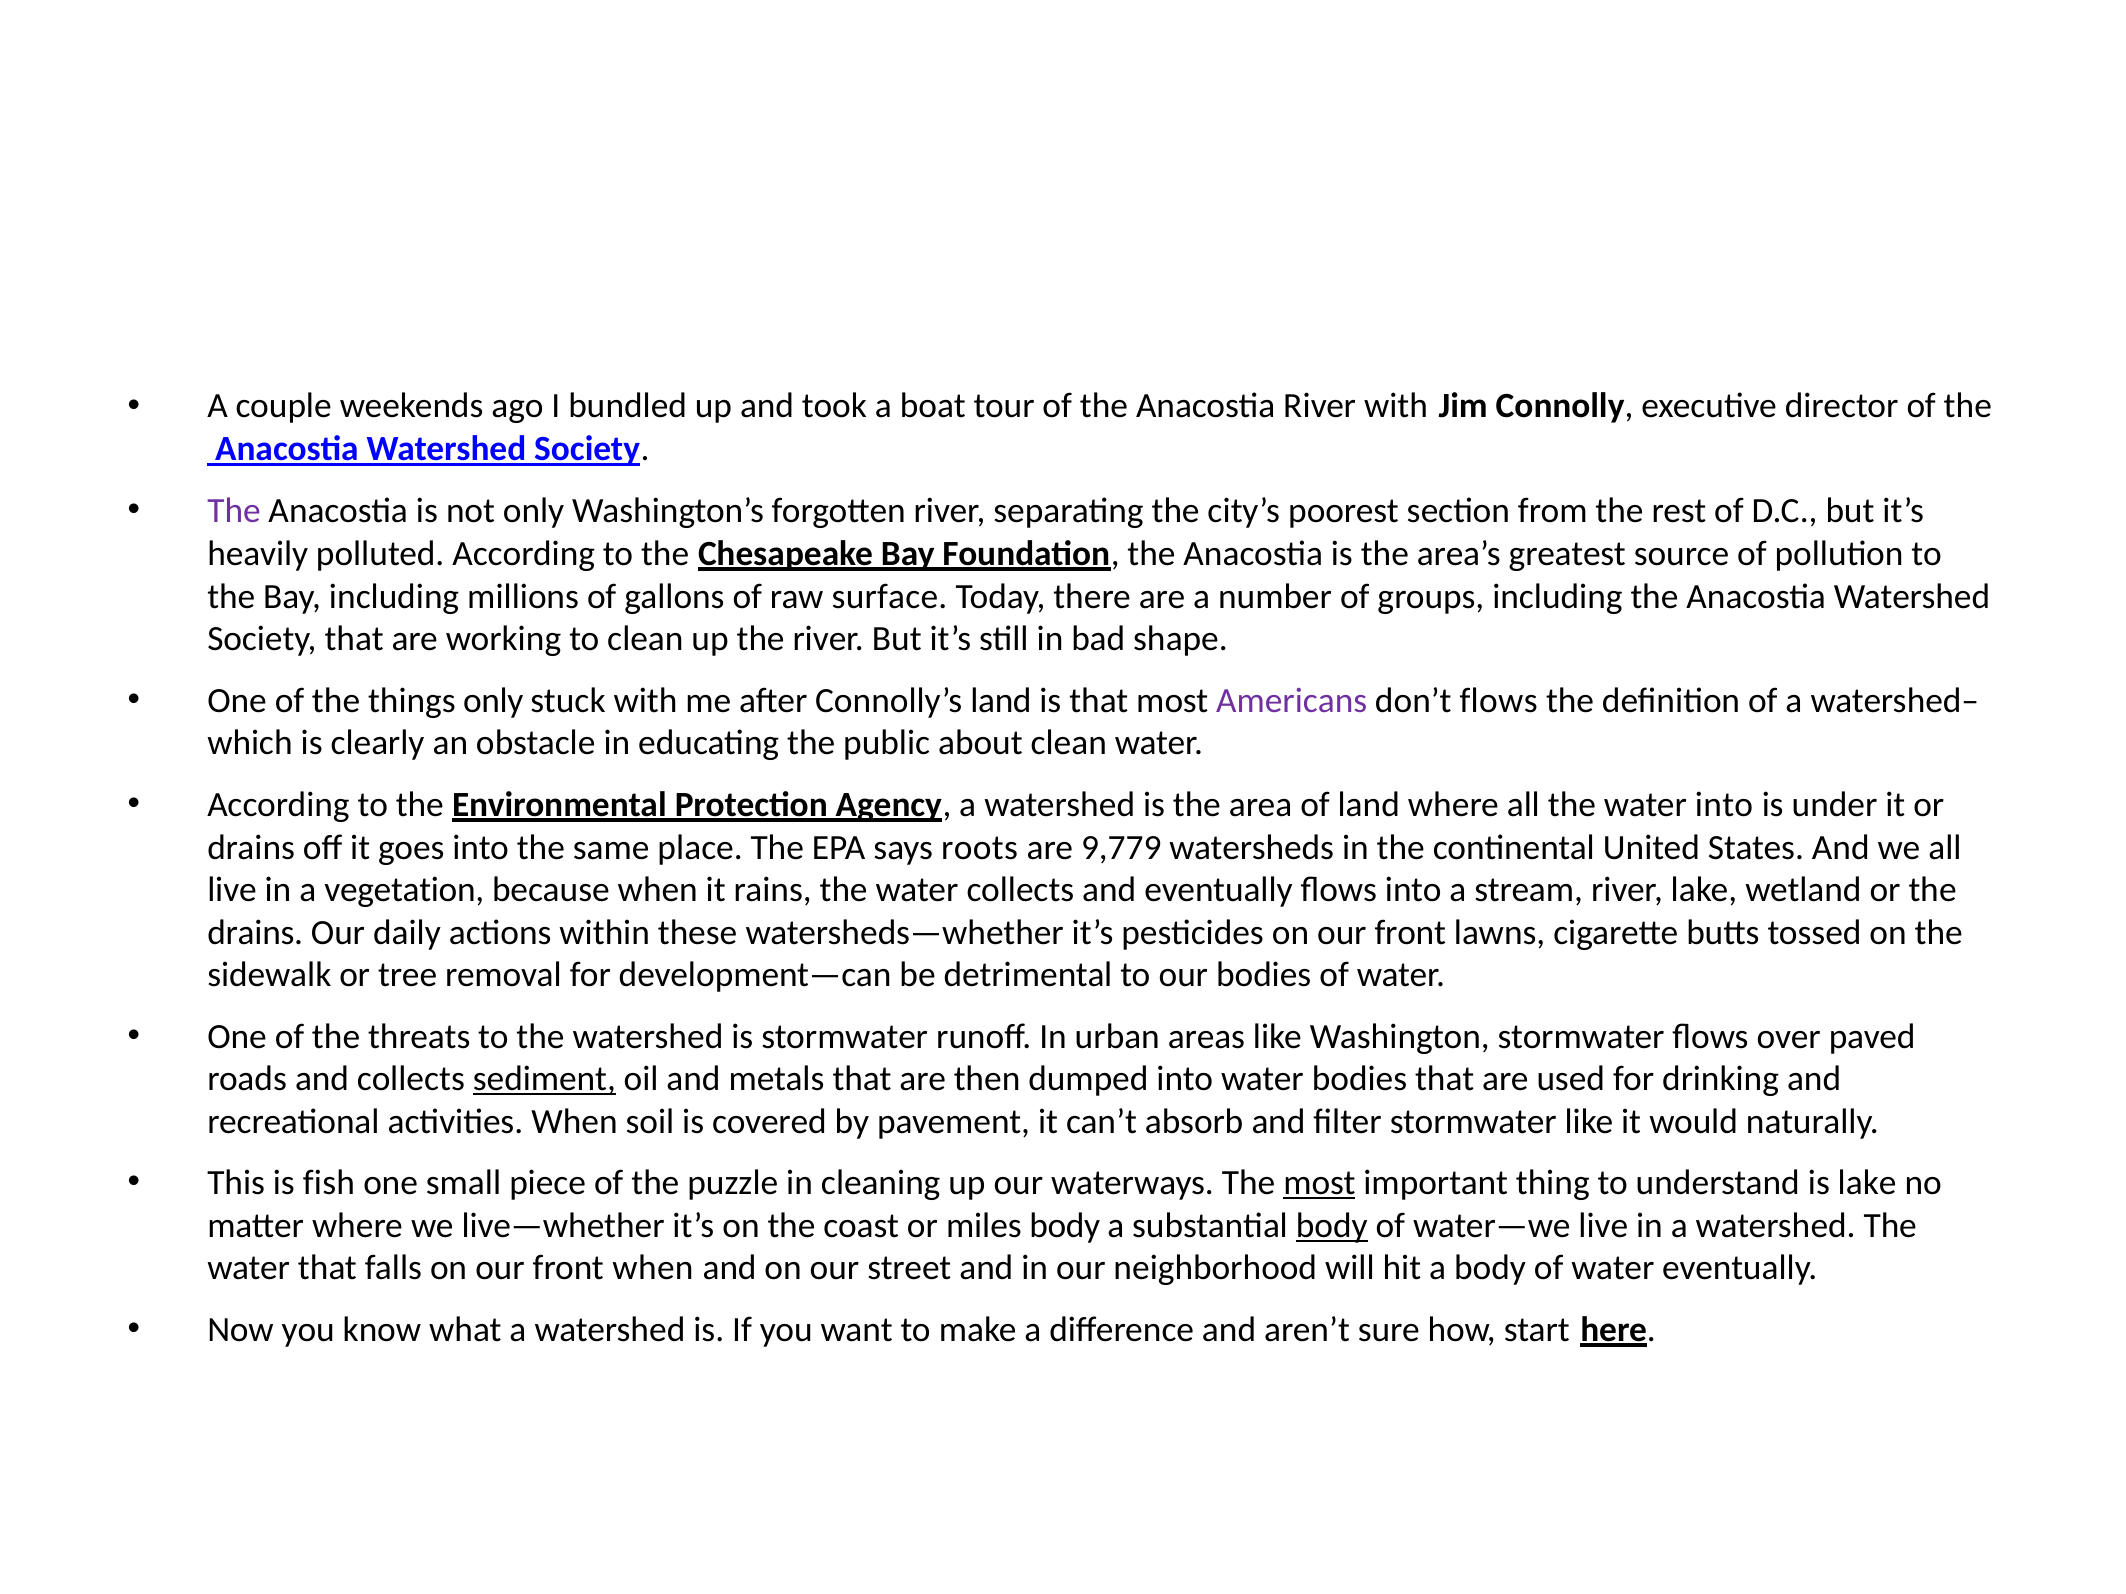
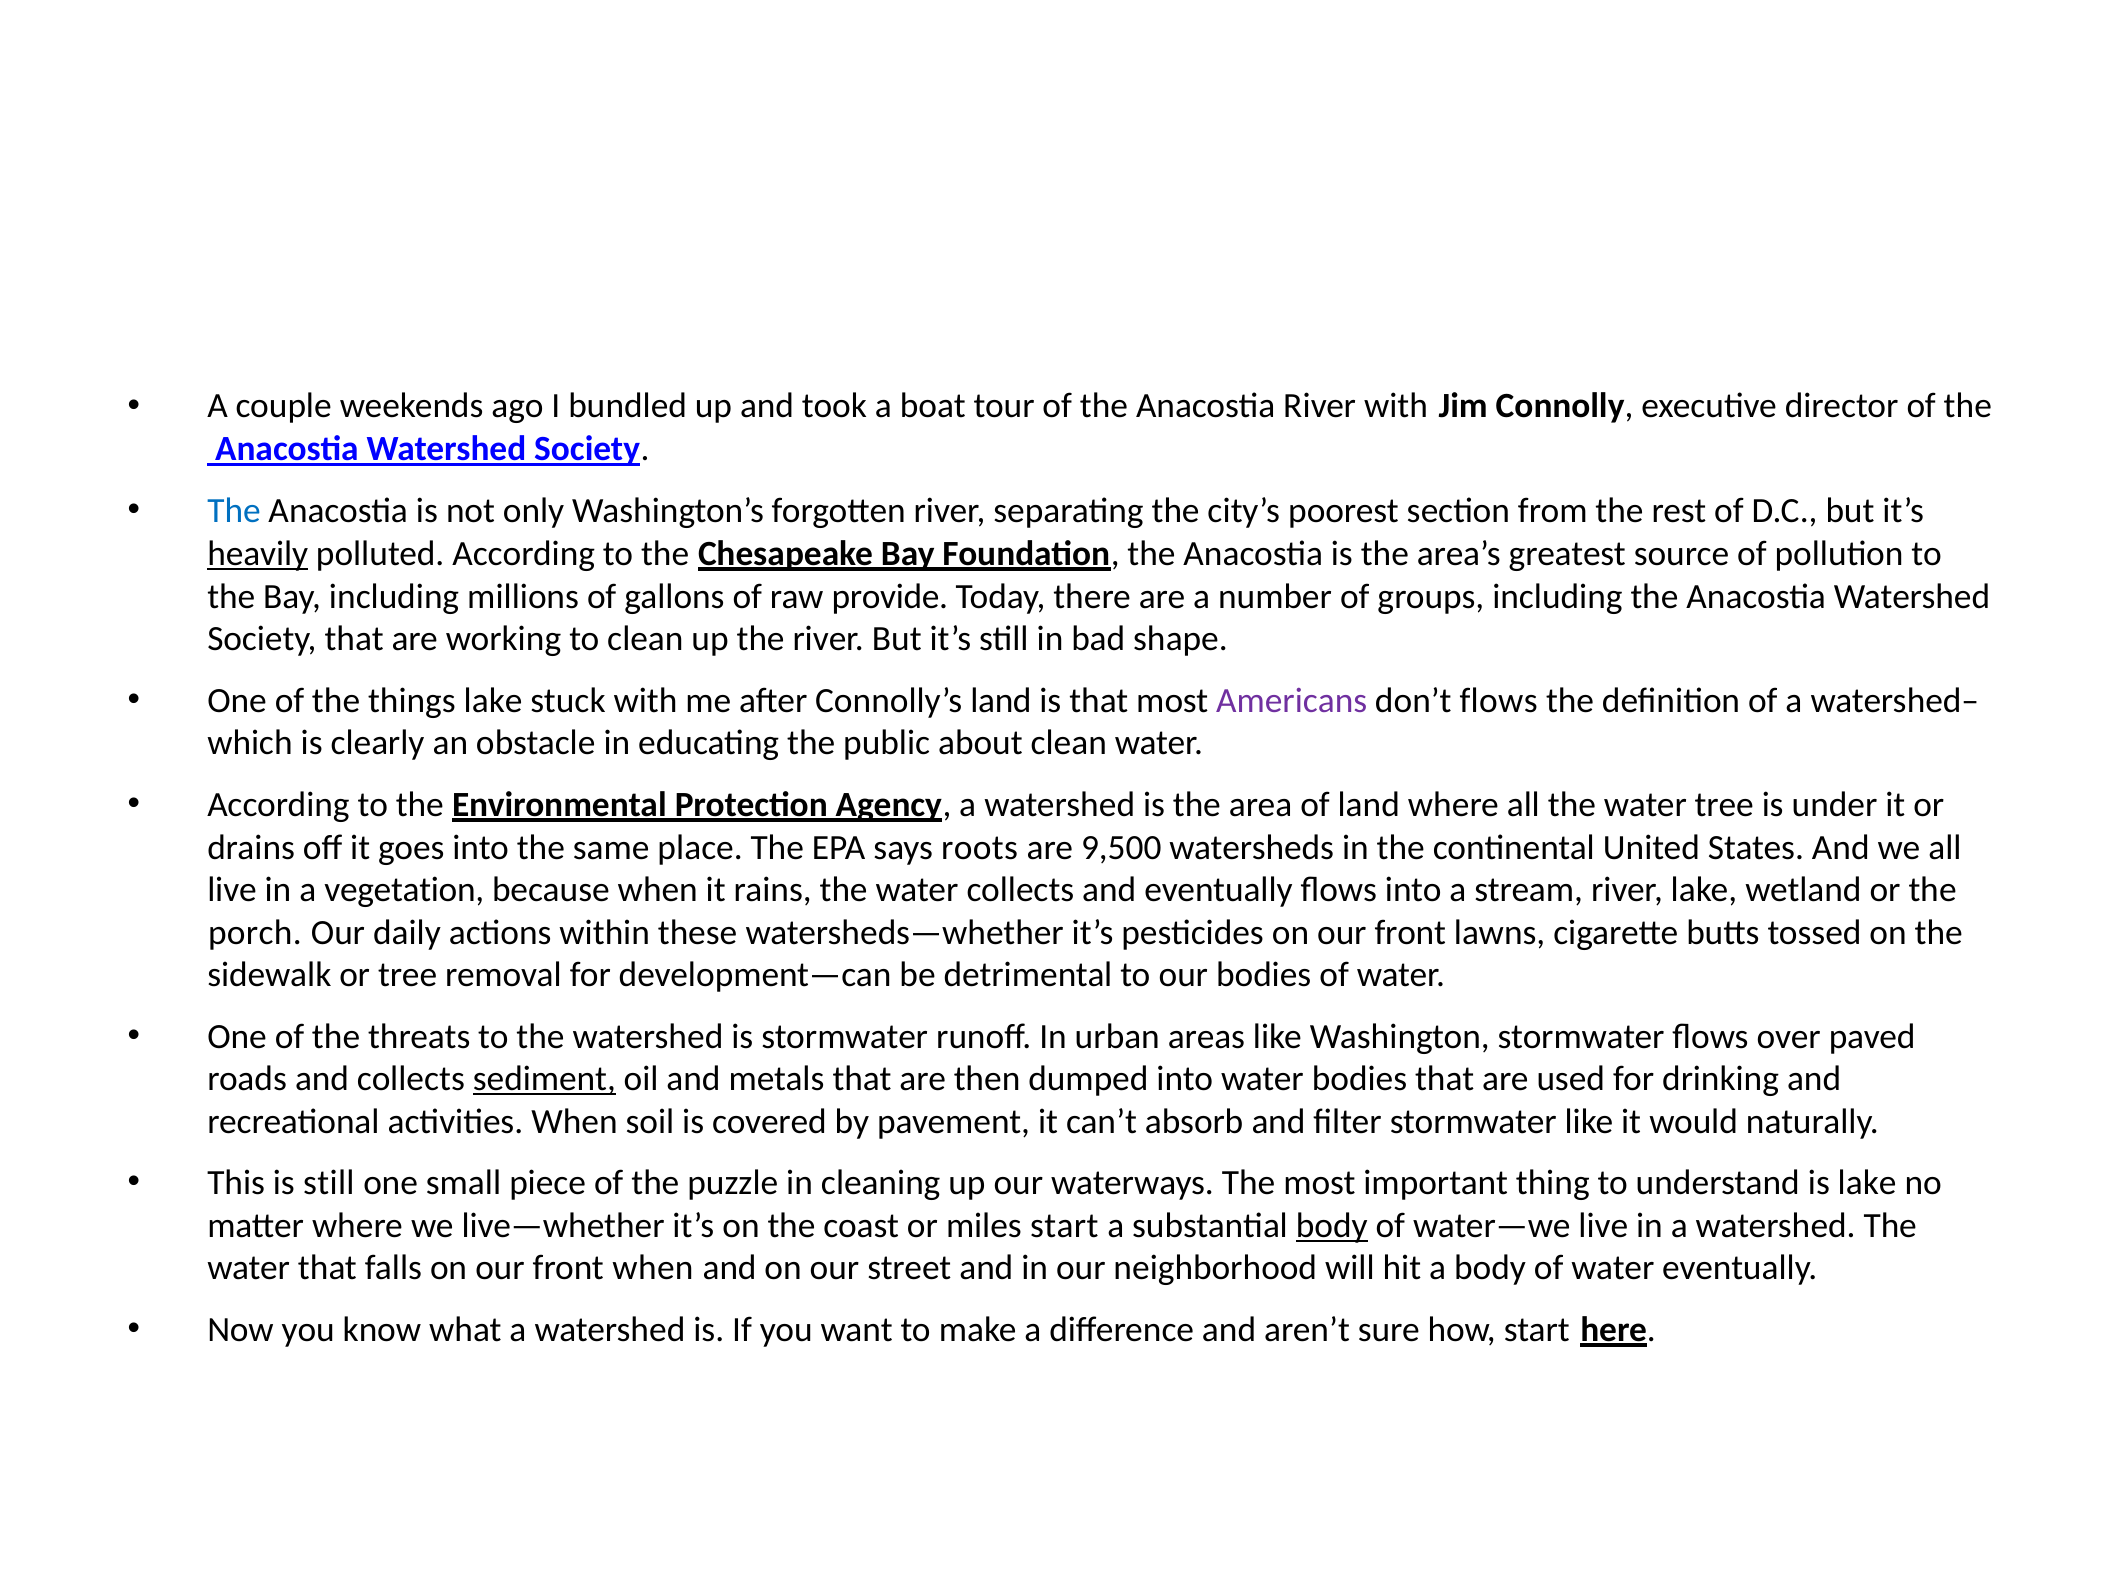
The at (234, 511) colour: purple -> blue
heavily underline: none -> present
surface: surface -> provide
things only: only -> lake
water into: into -> tree
9,779: 9,779 -> 9,500
drains at (255, 933): drains -> porch
is fish: fish -> still
most at (1319, 1183) underline: present -> none
miles body: body -> start
